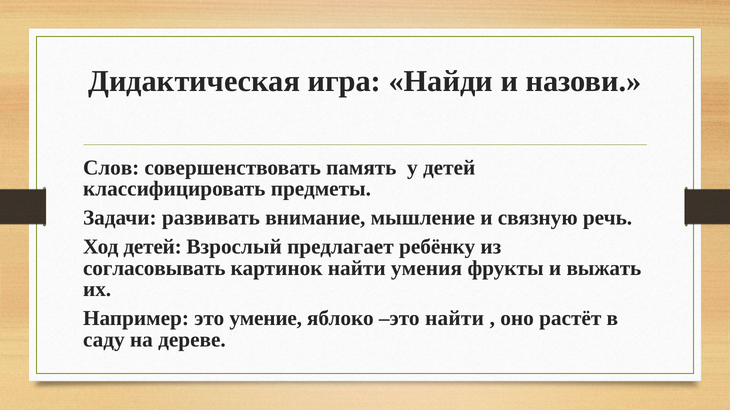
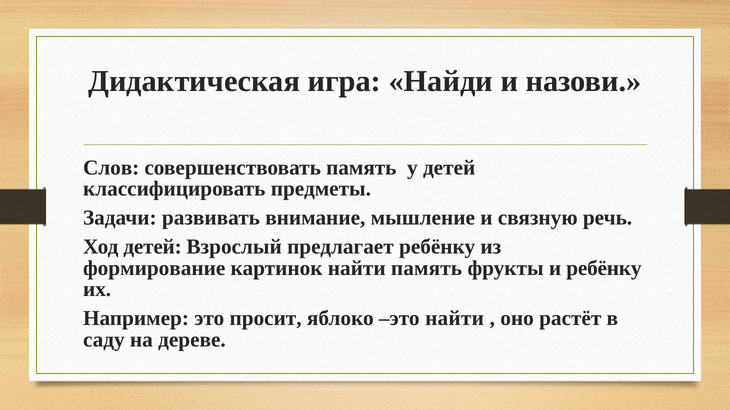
согласовывать: согласовывать -> формирование
найти умения: умения -> память
и выжать: выжать -> ребёнку
умение: умение -> просит
